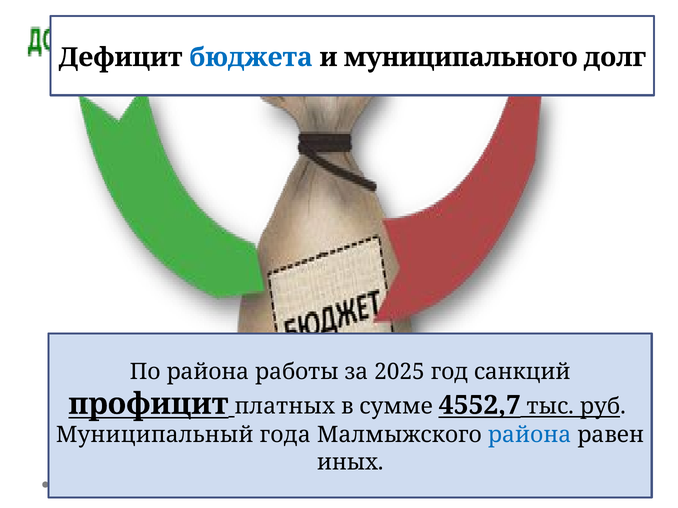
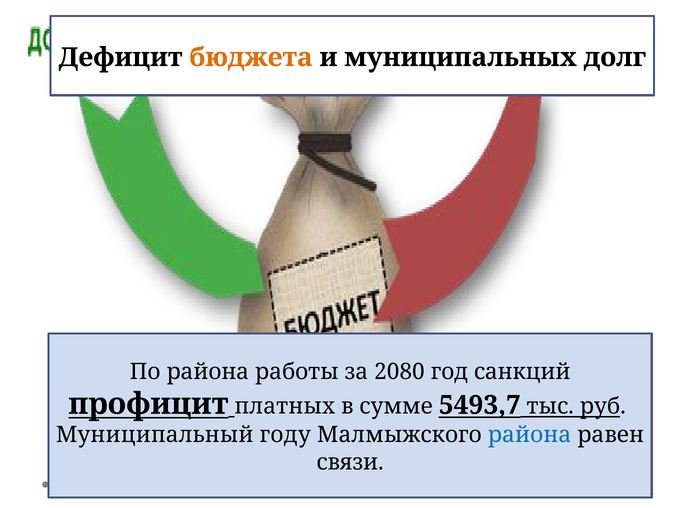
бюджета colour: blue -> orange
муниципального: муниципального -> муниципальных
2025: 2025 -> 2080
4552,7: 4552,7 -> 5493,7
года: года -> году
иных: иных -> связи
